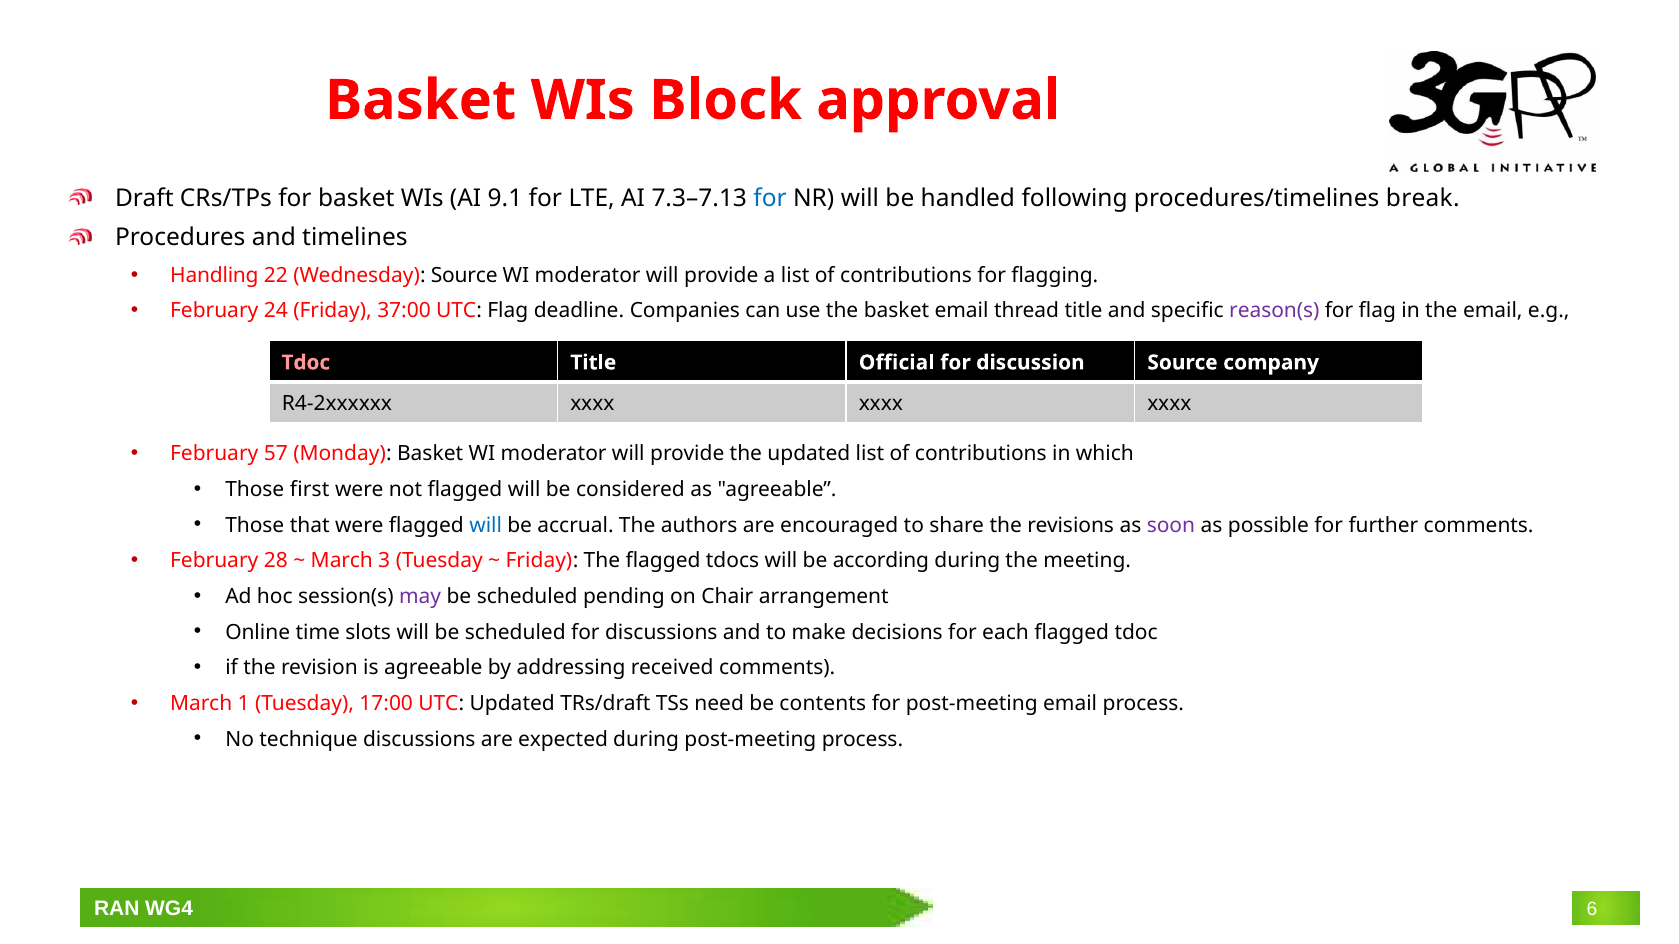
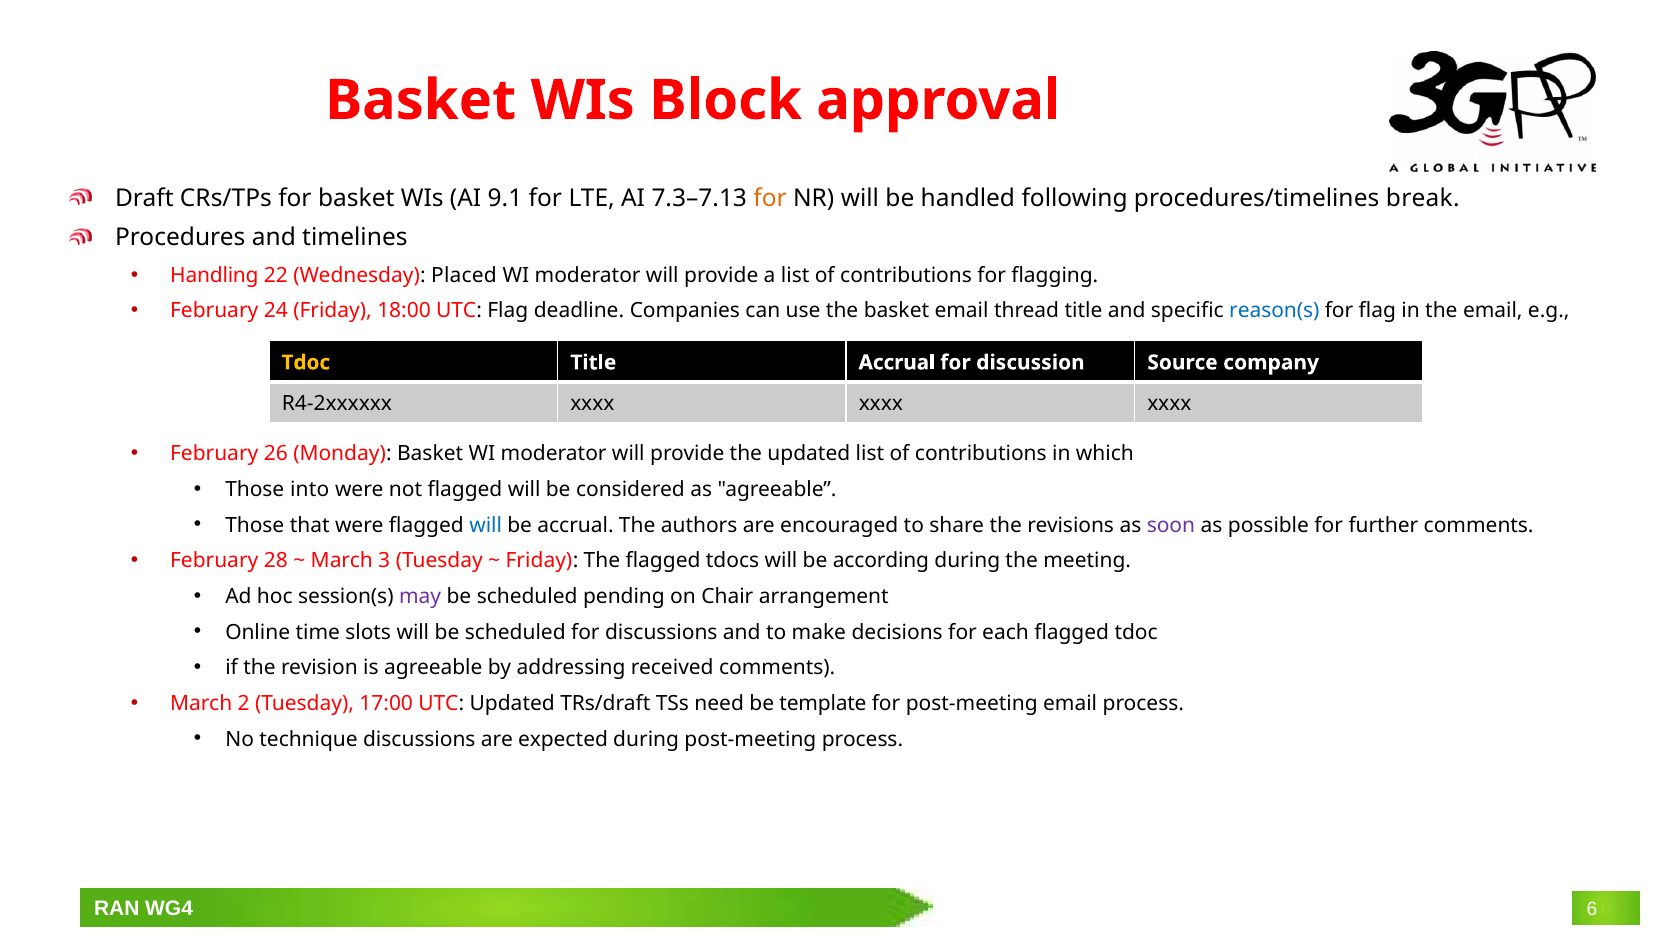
for at (770, 198) colour: blue -> orange
Wednesday Source: Source -> Placed
37:00: 37:00 -> 18:00
reason(s colour: purple -> blue
Tdoc at (306, 363) colour: pink -> yellow
Title Official: Official -> Accrual
57: 57 -> 26
first: first -> into
1: 1 -> 2
contents: contents -> template
